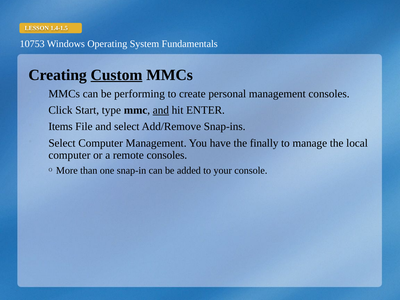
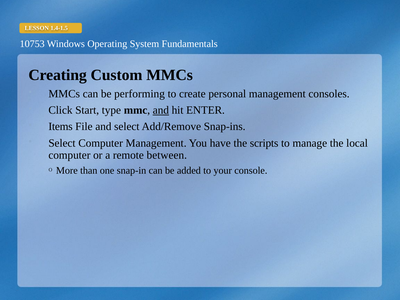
Custom underline: present -> none
finally: finally -> scripts
remote consoles: consoles -> between
